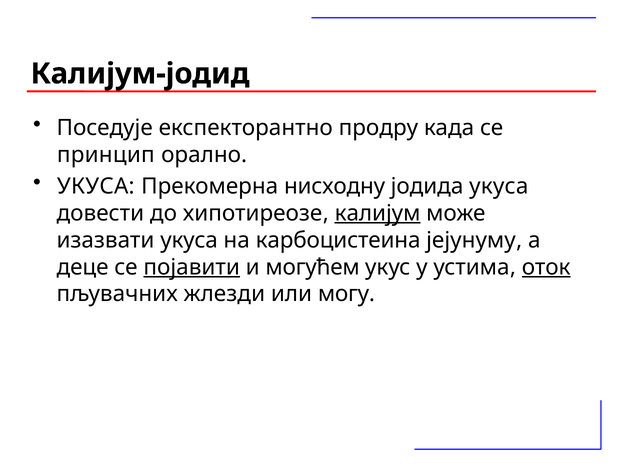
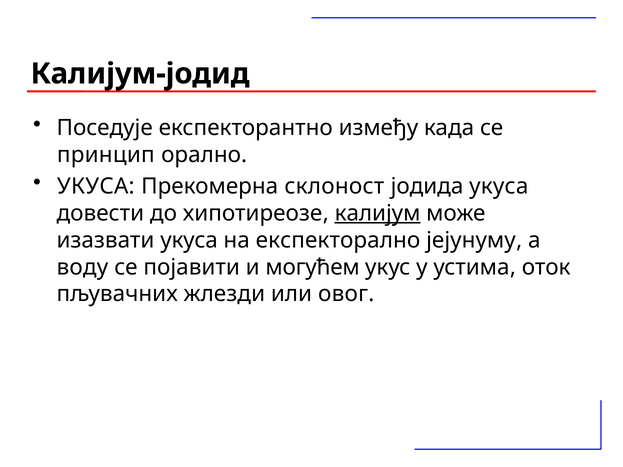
продру: продру -> између
нисходну: нисходну -> склоност
карбоцистеина: карбоцистеина -> експекторално
деце: деце -> воду
појавити underline: present -> none
оток underline: present -> none
могу: могу -> овог
